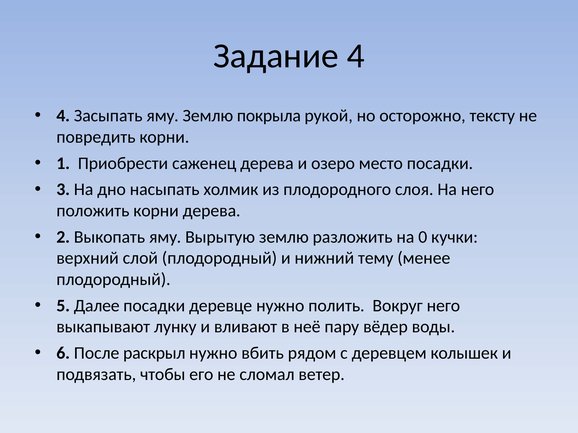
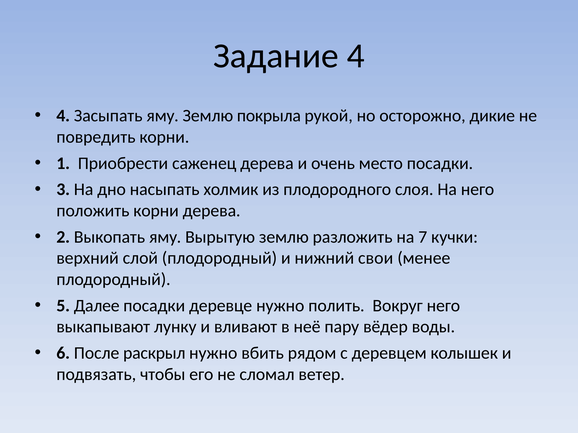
тексту: тексту -> дикие
озеро: озеро -> очень
0: 0 -> 7
тему: тему -> свои
